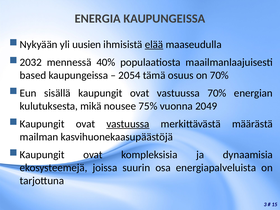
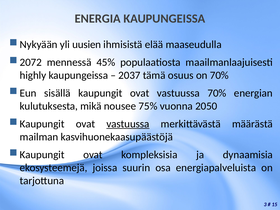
elää underline: present -> none
2032: 2032 -> 2072
40%: 40% -> 45%
based: based -> highly
2054: 2054 -> 2037
2049: 2049 -> 2050
